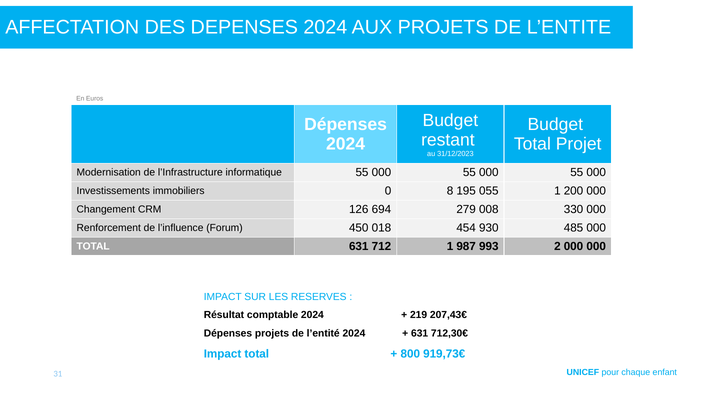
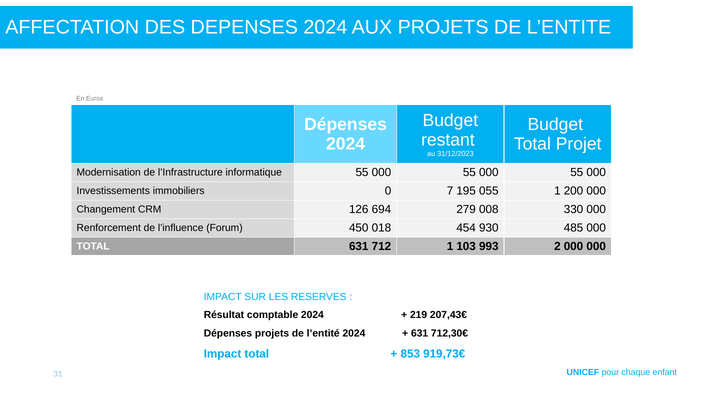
8: 8 -> 7
987: 987 -> 103
800: 800 -> 853
